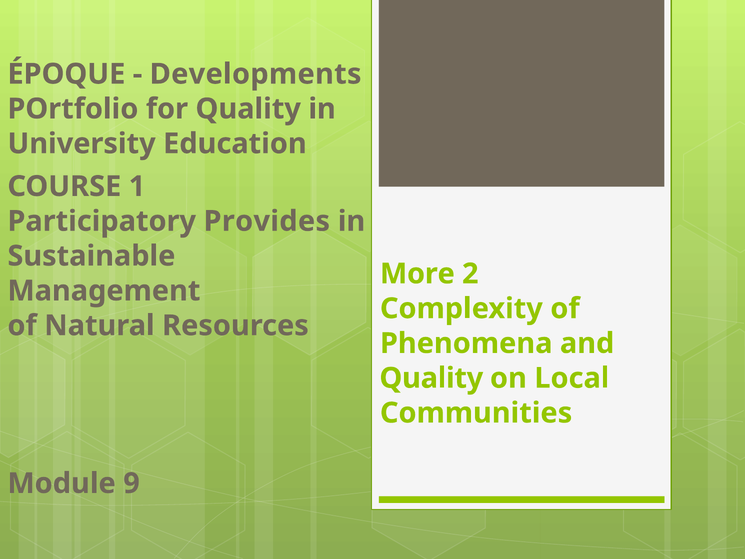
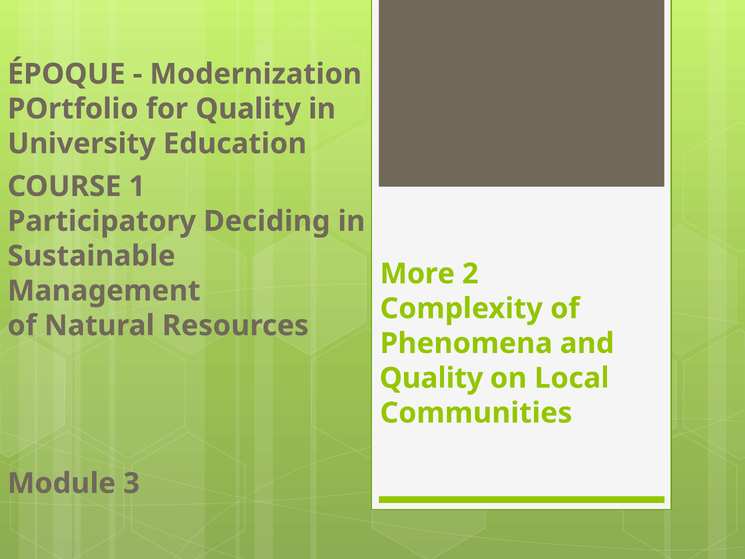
Developments: Developments -> Modernization
Provides: Provides -> Deciding
9: 9 -> 3
